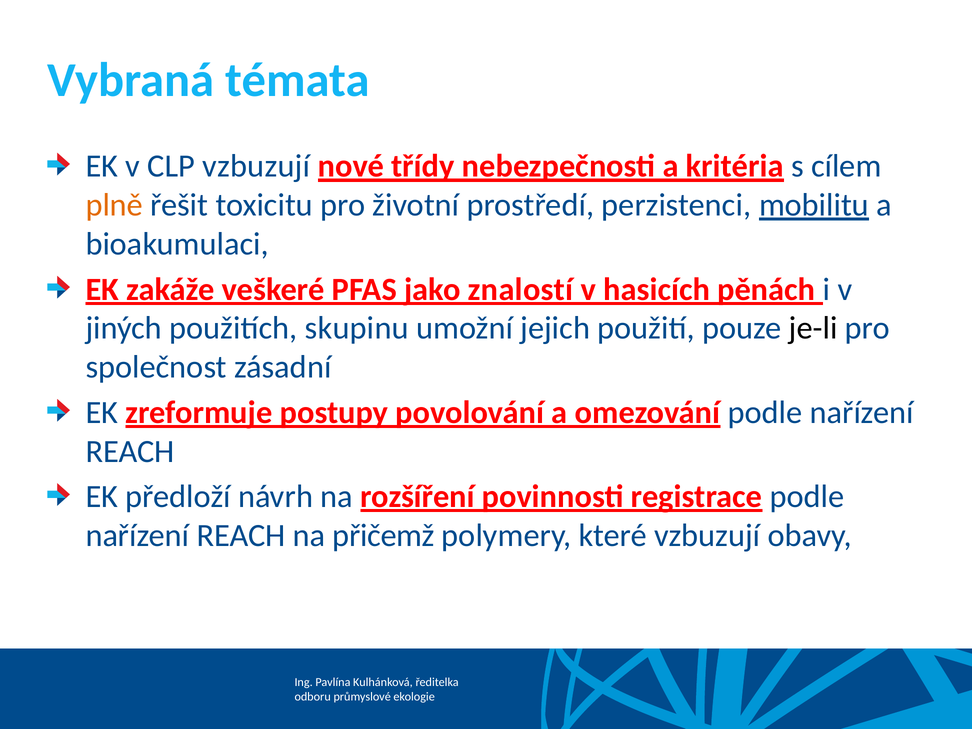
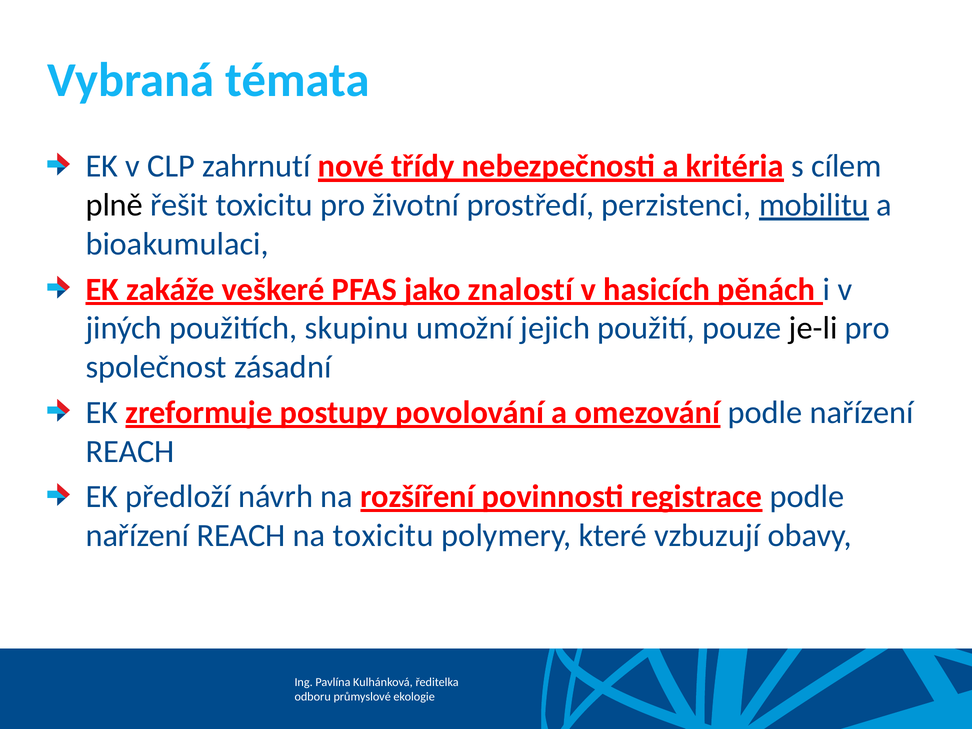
CLP vzbuzují: vzbuzují -> zahrnutí
plně colour: orange -> black
na přičemž: přičemž -> toxicitu
